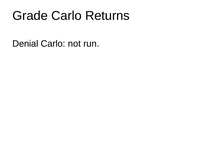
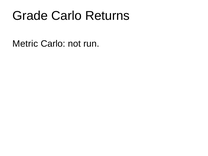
Denial: Denial -> Metric
